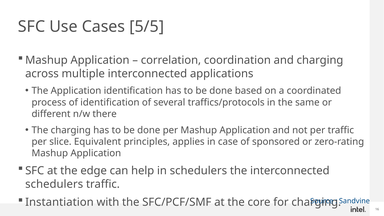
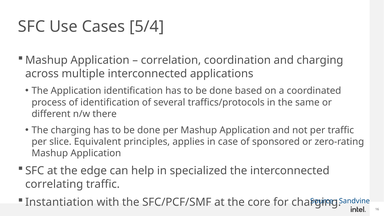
5/5: 5/5 -> 5/4
in schedulers: schedulers -> specialized
schedulers at (54, 184): schedulers -> correlating
